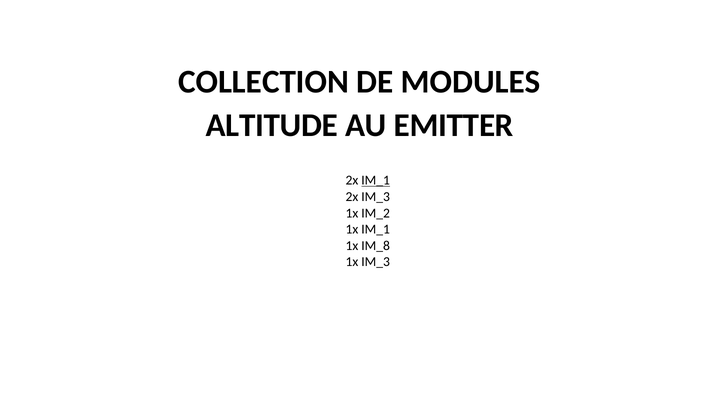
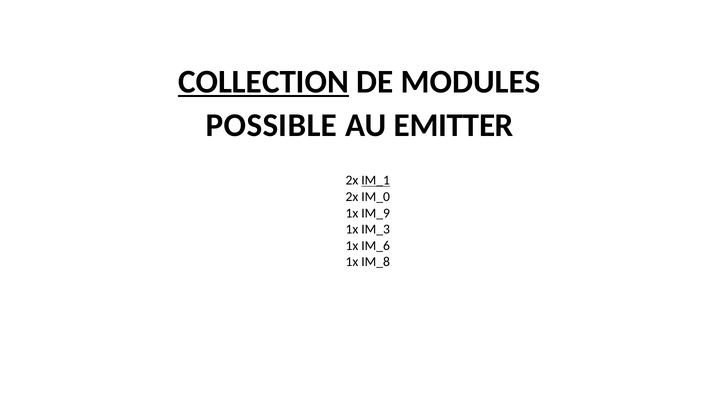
COLLECTION underline: none -> present
ALTITUDE: ALTITUDE -> POSSIBLE
2x IM_3: IM_3 -> IM_0
IM_2: IM_2 -> IM_9
1x IM_1: IM_1 -> IM_3
IM_8: IM_8 -> IM_6
1x IM_3: IM_3 -> IM_8
